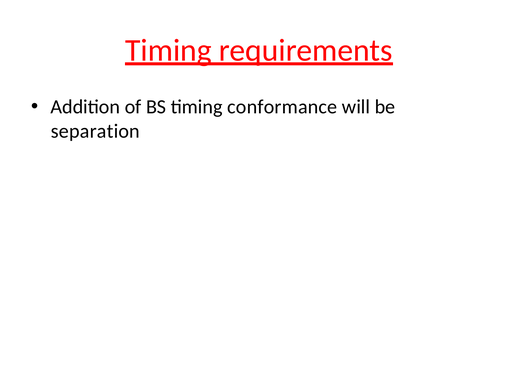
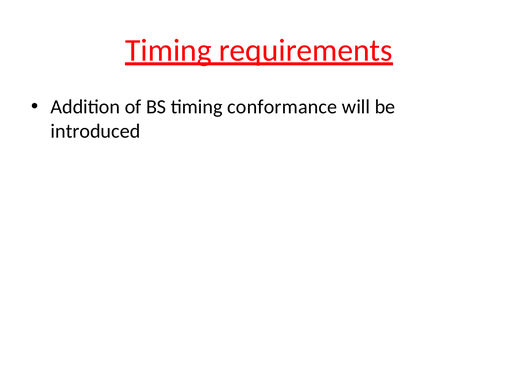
separation: separation -> introduced
